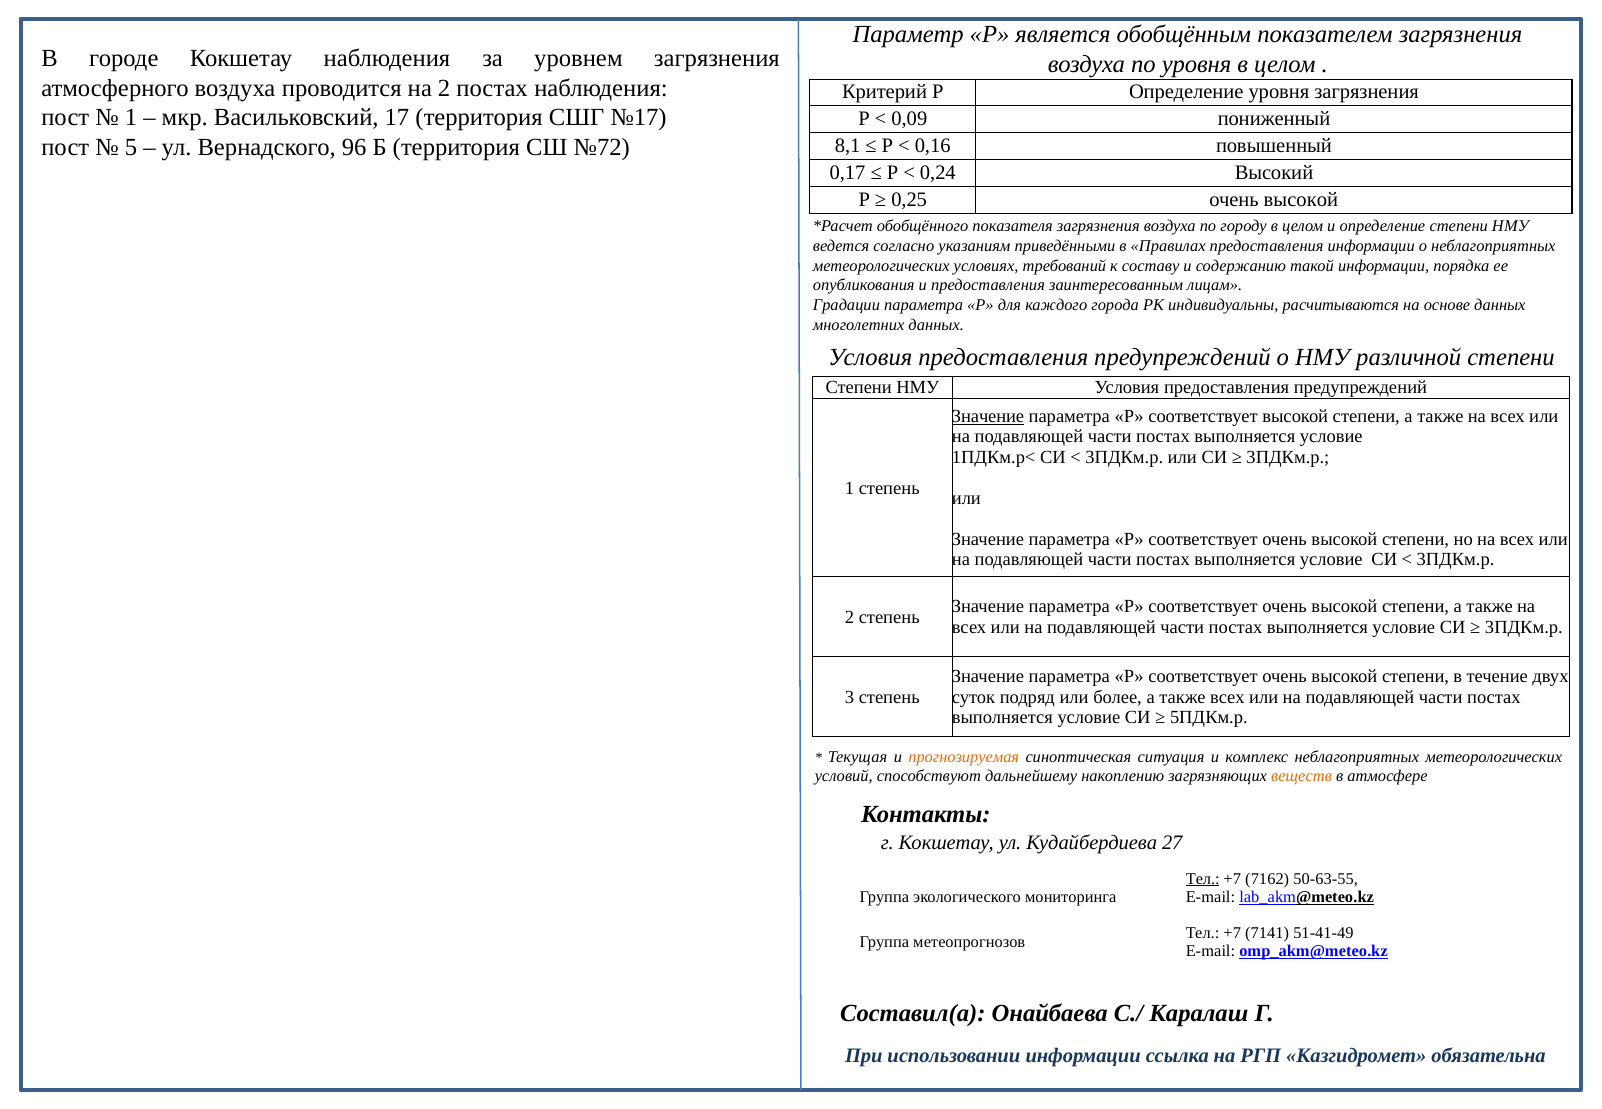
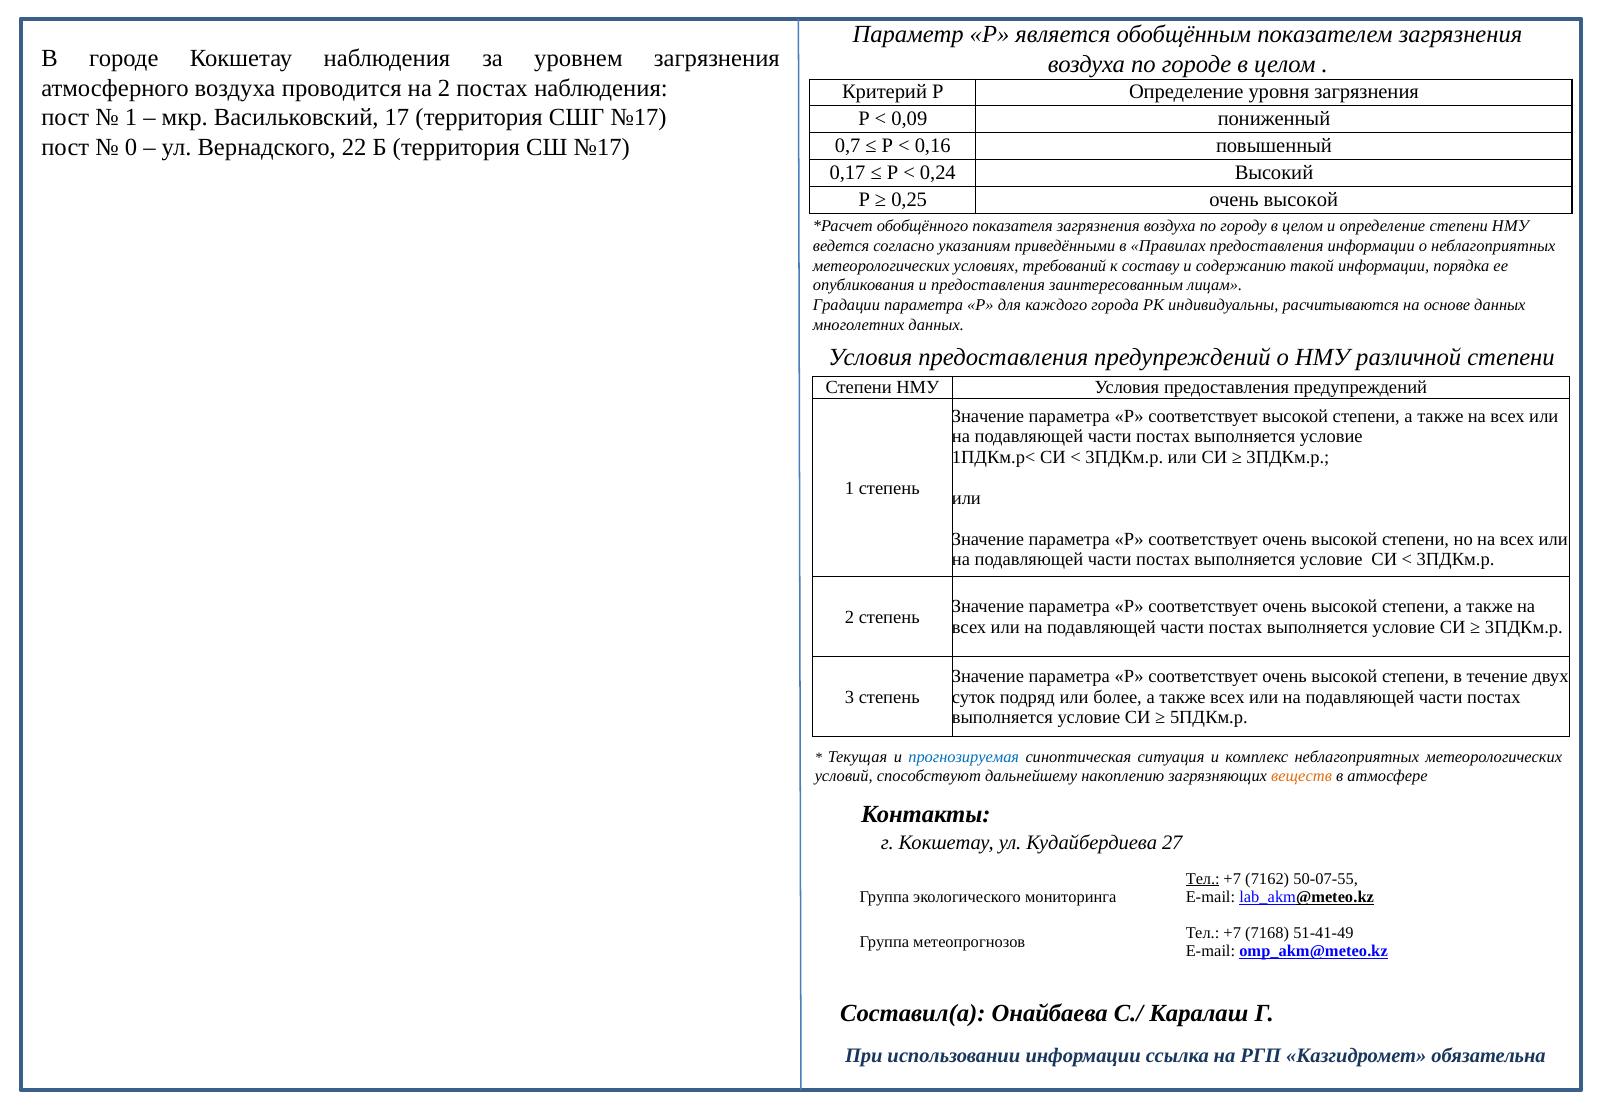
по уровня: уровня -> городе
5: 5 -> 0
96: 96 -> 22
СШ №72: №72 -> №17
8,1: 8,1 -> 0,7
Значение at (988, 416) underline: present -> none
прогнозируемая colour: orange -> blue
50-63-55: 50-63-55 -> 50-07-55
7141: 7141 -> 7168
